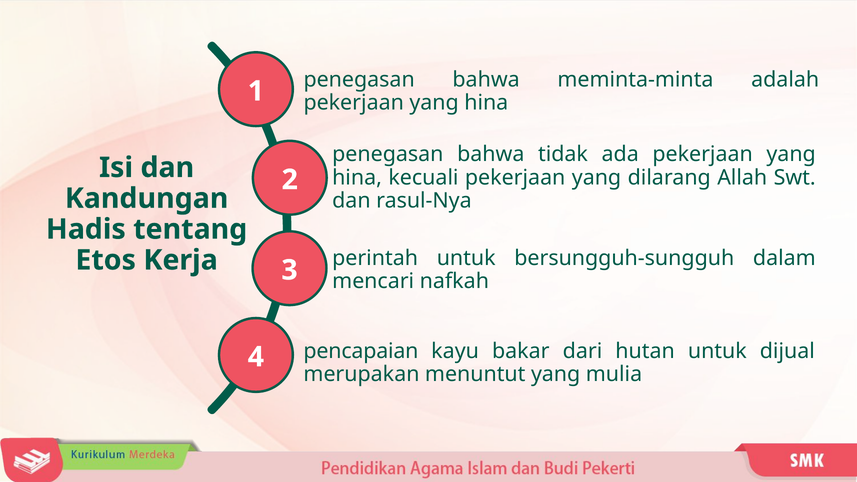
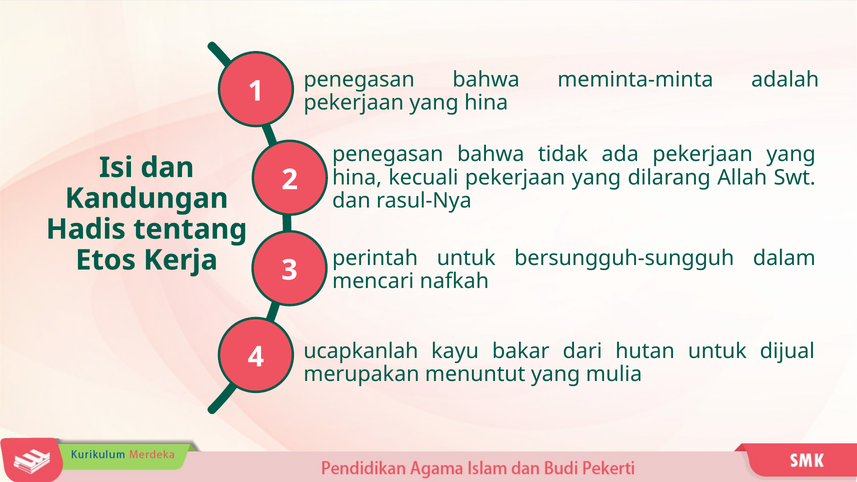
pencapaian: pencapaian -> ucapkanlah
